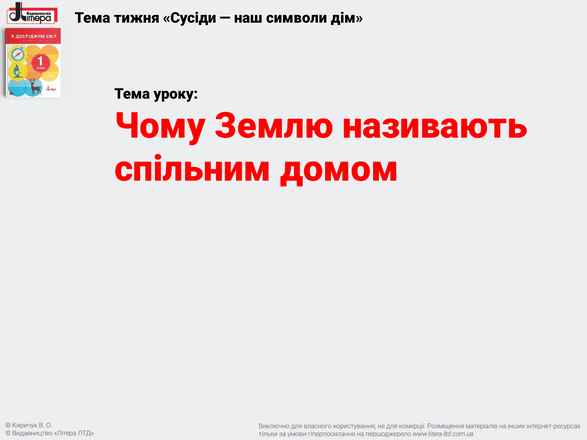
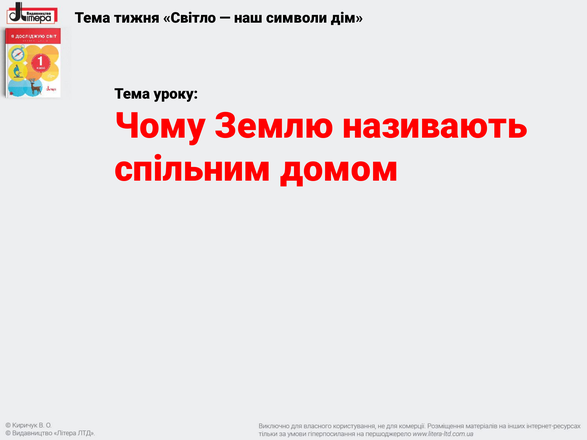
Сусіди: Сусіди -> Світло
